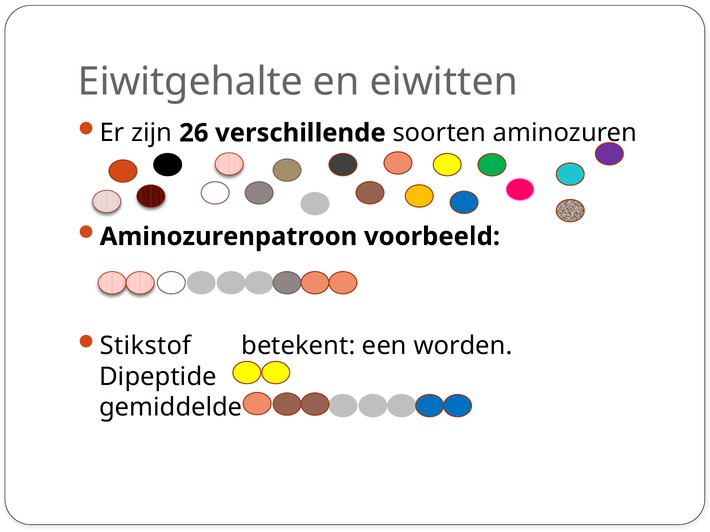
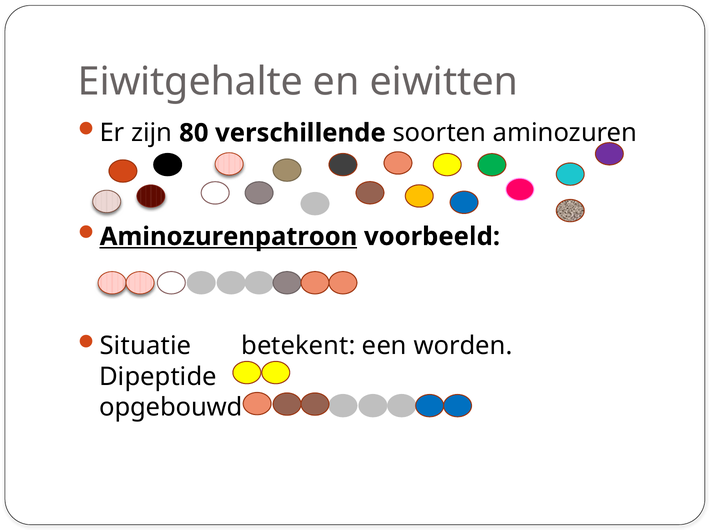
26: 26 -> 80
Aminozurenpatroon underline: none -> present
Stikstof: Stikstof -> Situatie
gemiddelde: gemiddelde -> opgebouwd
